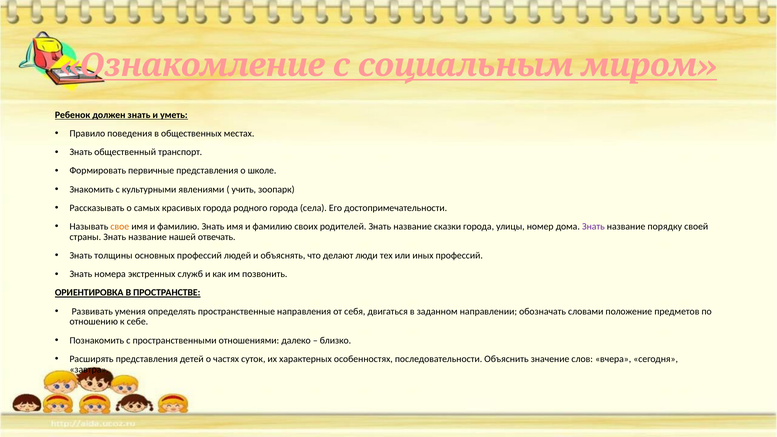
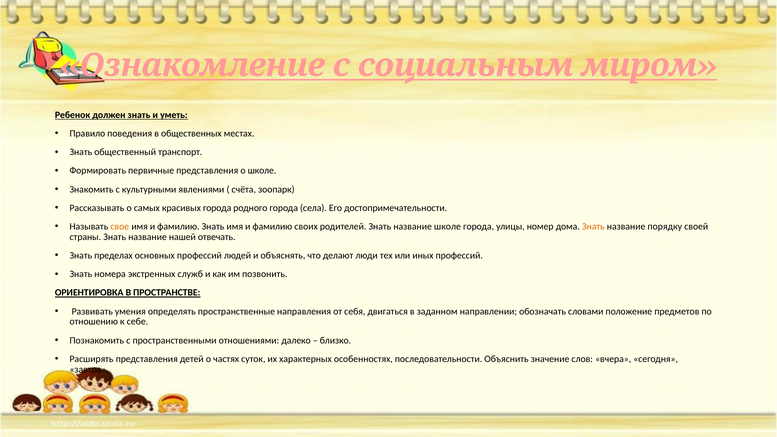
учить: учить -> счёта
название сказки: сказки -> школе
Знать at (593, 227) colour: purple -> orange
толщины: толщины -> пределах
